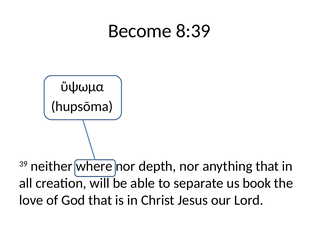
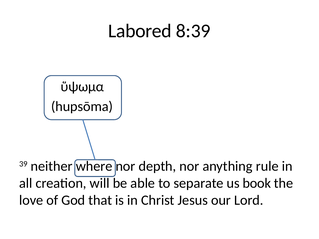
Become: Become -> Labored
anything that: that -> rule
